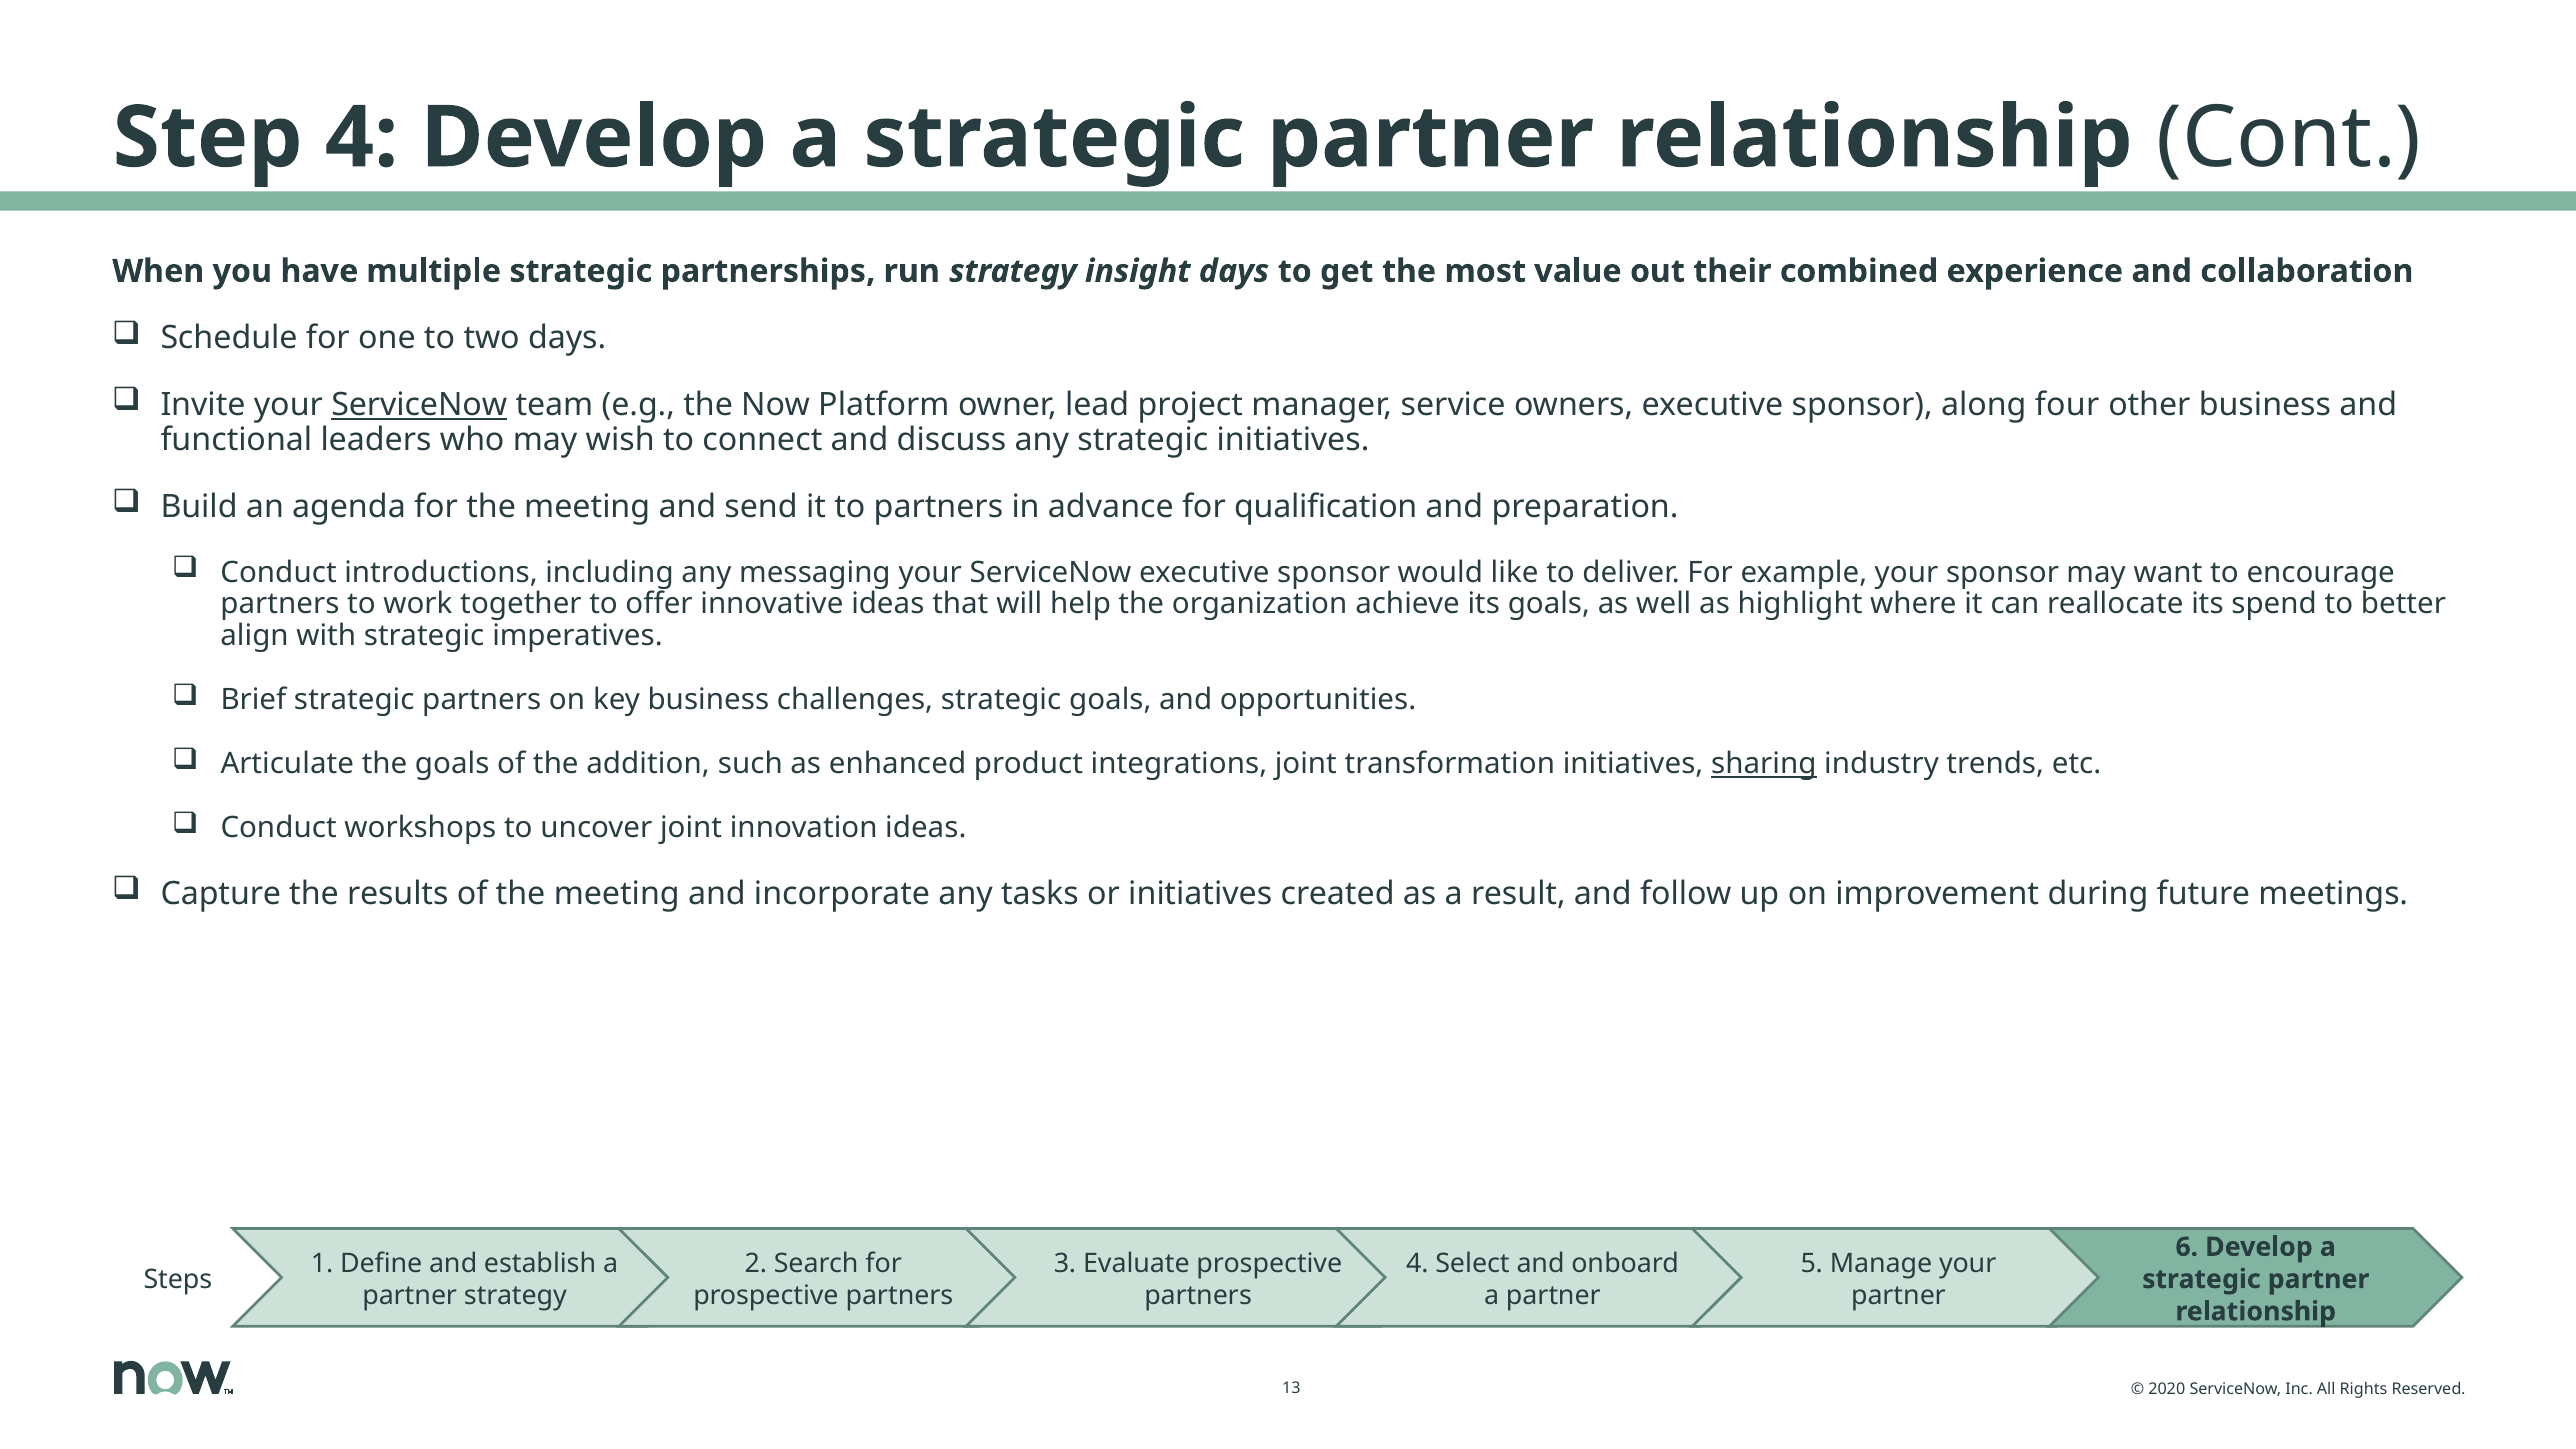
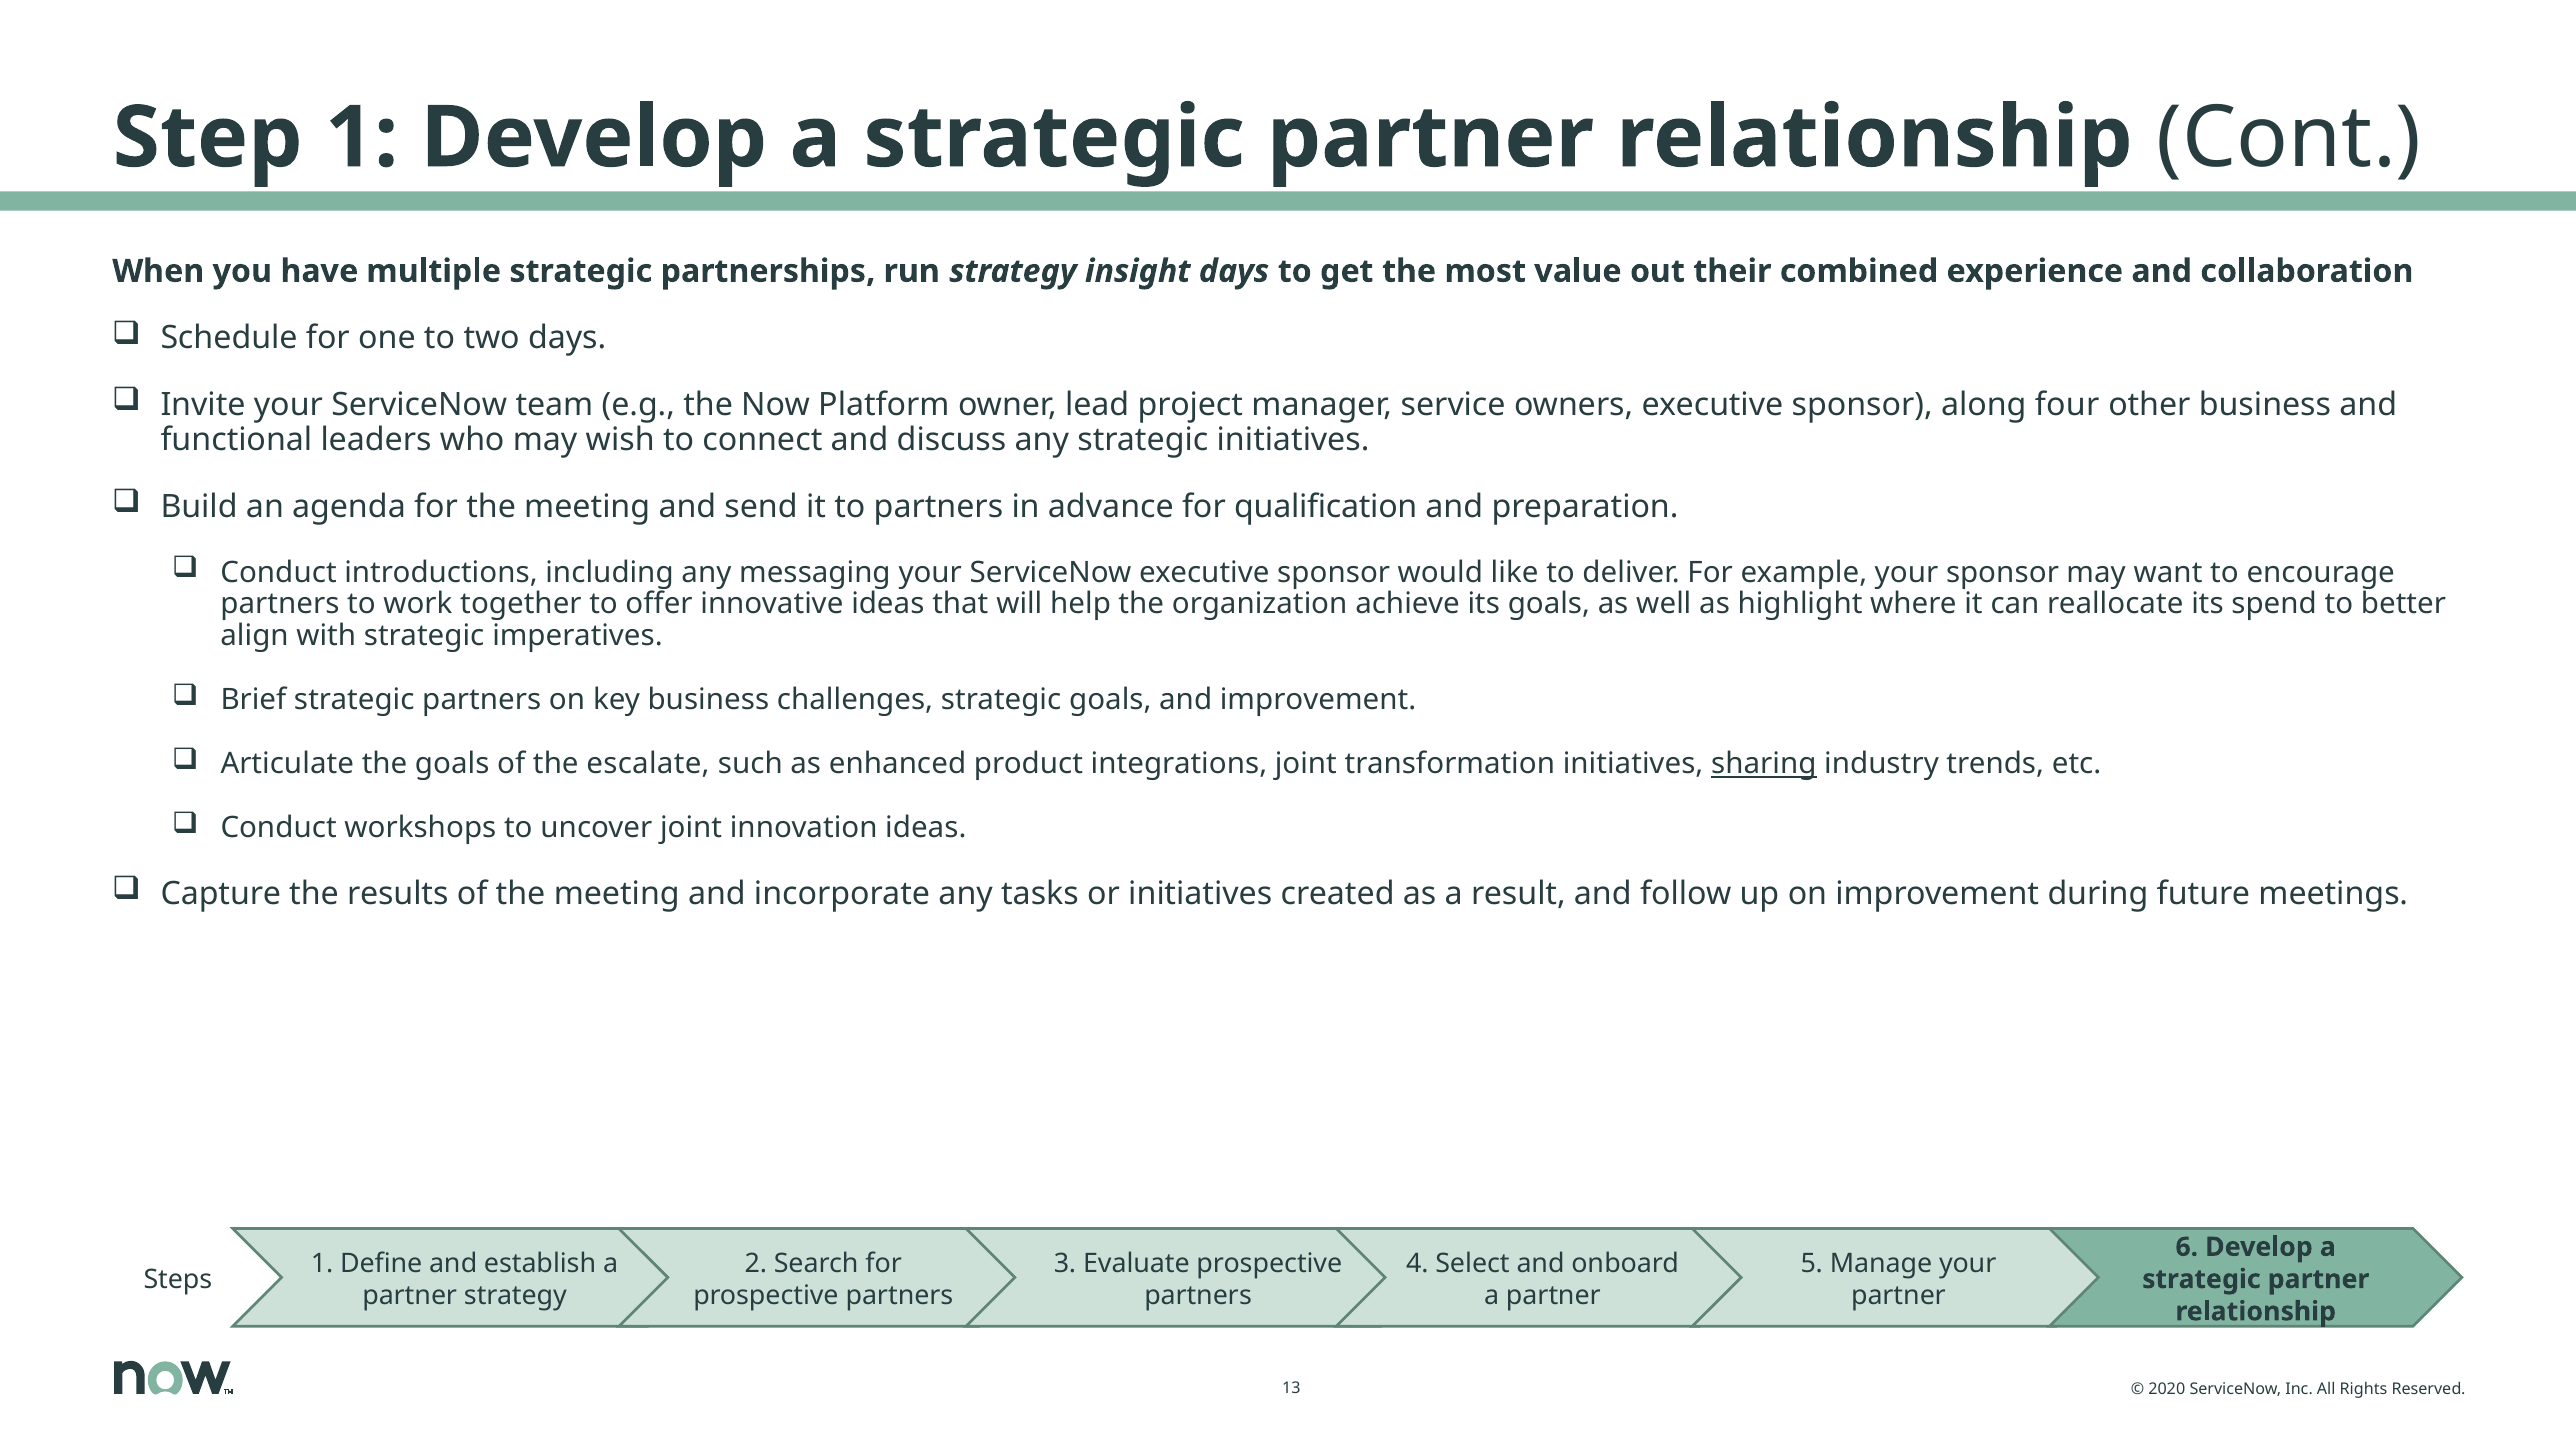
Step 4: 4 -> 1
ServiceNow at (419, 405) underline: present -> none
and opportunities: opportunities -> improvement
addition: addition -> escalate
